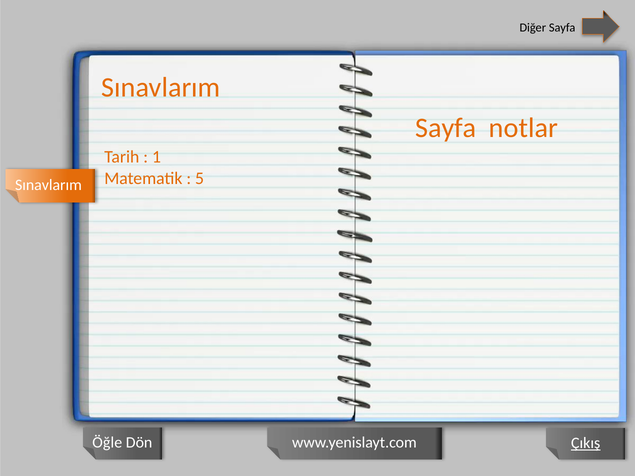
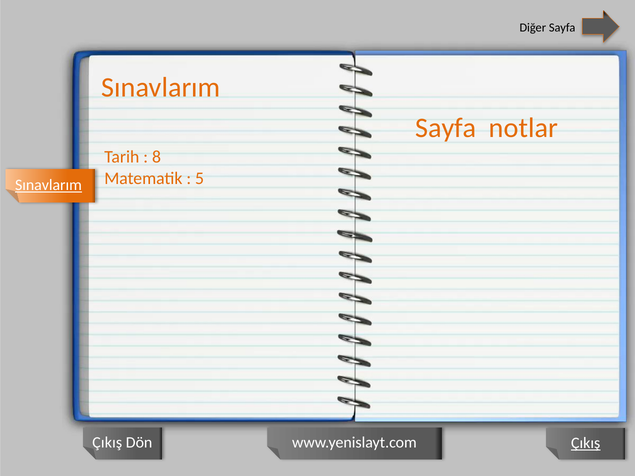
1: 1 -> 8
Sınavlarım at (48, 185) underline: none -> present
Öğle at (107, 443): Öğle -> Çıkış
